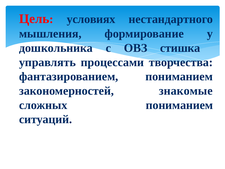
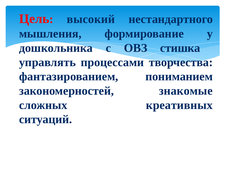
условиях: условиях -> высокий
сложных пониманием: пониманием -> креативных
